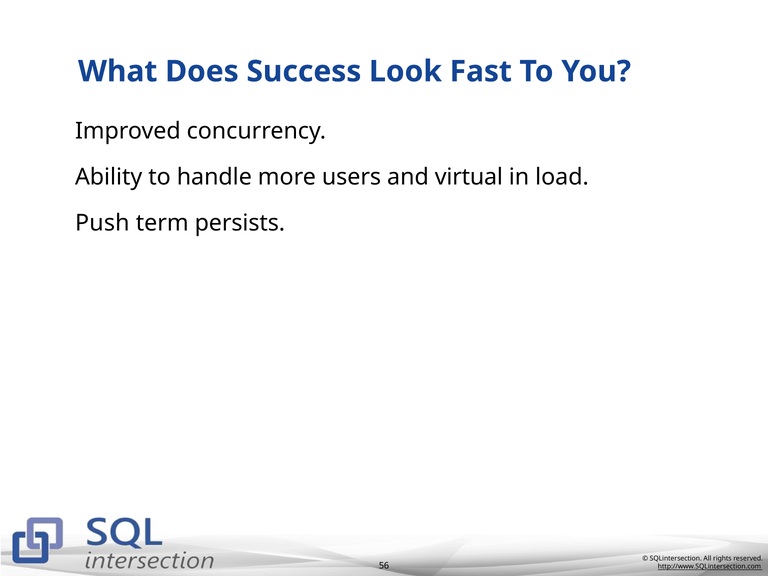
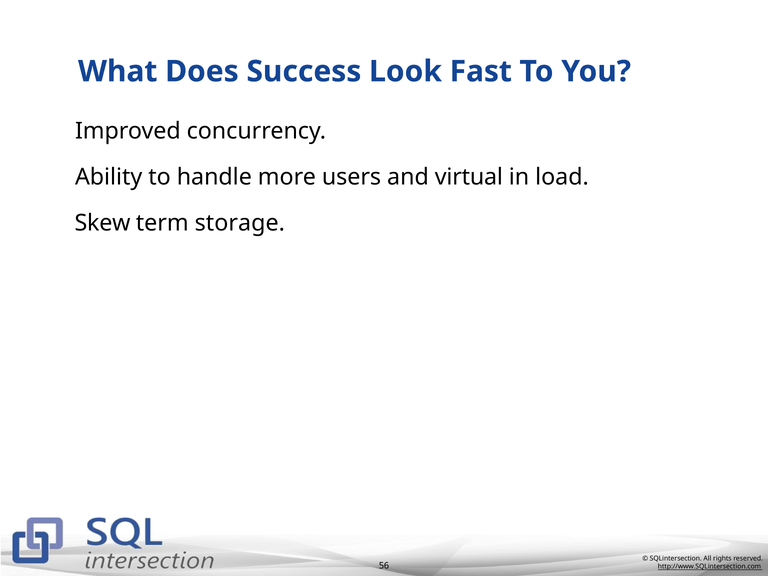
Push: Push -> Skew
persists: persists -> storage
